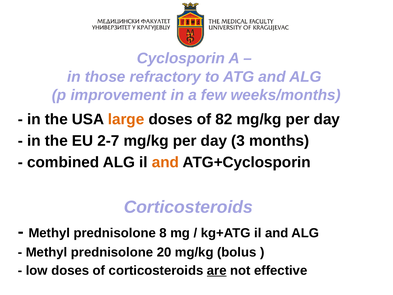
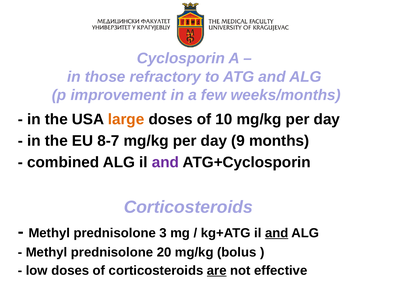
82: 82 -> 10
2-7: 2-7 -> 8-7
3: 3 -> 9
and at (165, 162) colour: orange -> purple
8: 8 -> 3
and at (277, 233) underline: none -> present
